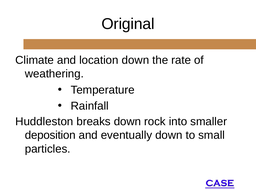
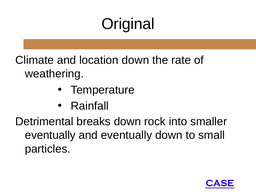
Huddleston: Huddleston -> Detrimental
deposition at (50, 135): deposition -> eventually
